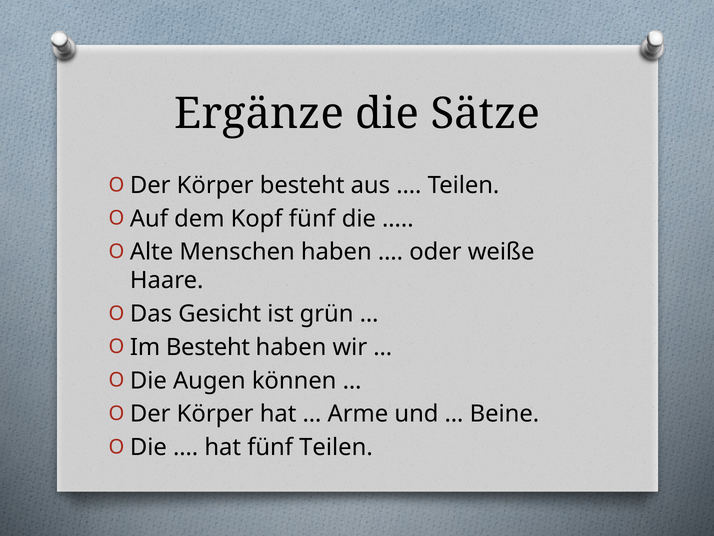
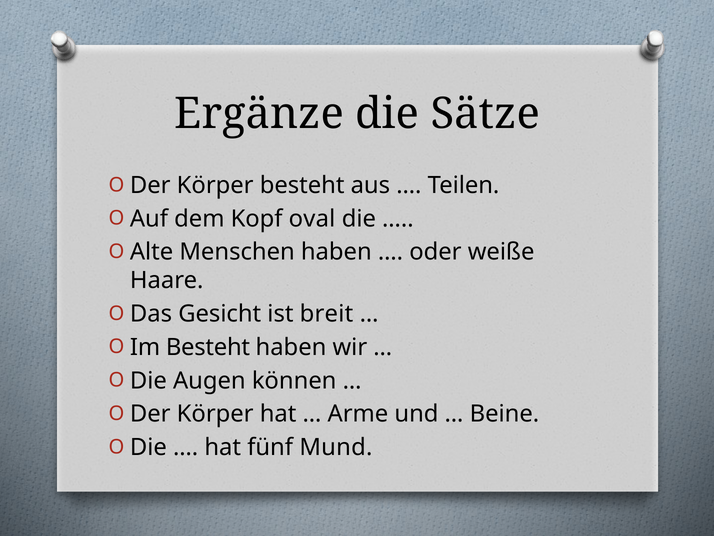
Kopf fünf: fünf -> oval
grün: grün -> breit
fünf Teilen: Teilen -> Mund
